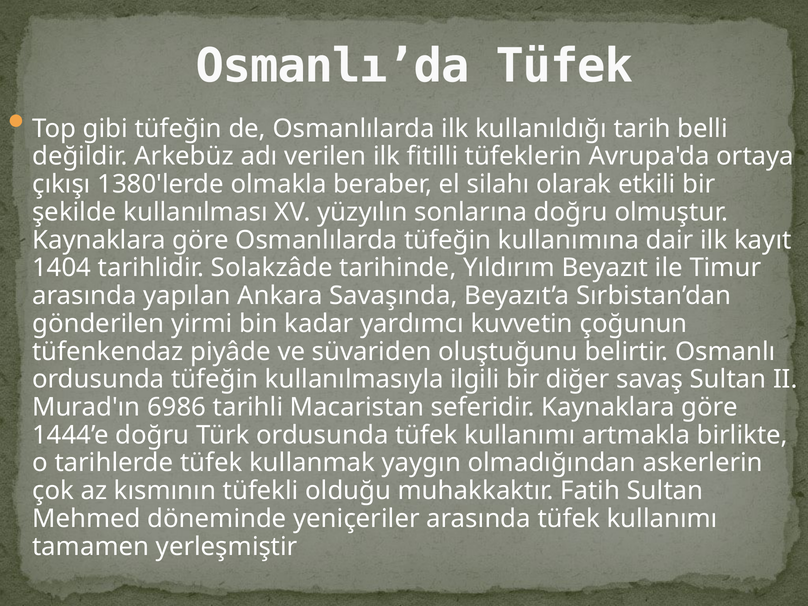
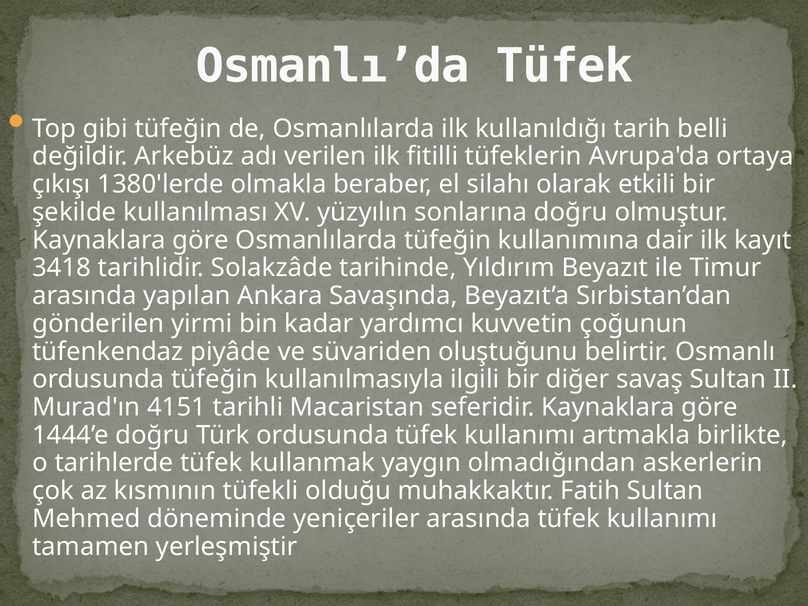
1404: 1404 -> 3418
6986: 6986 -> 4151
